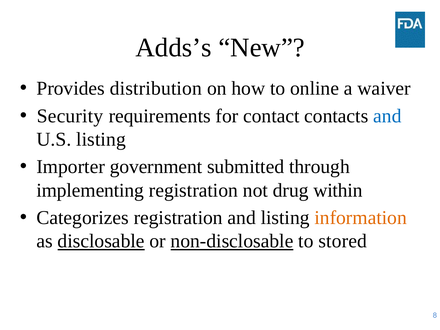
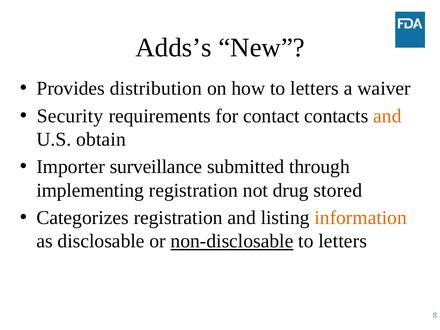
how to online: online -> letters
and at (387, 116) colour: blue -> orange
U.S listing: listing -> obtain
government: government -> surveillance
within: within -> stored
disclosable underline: present -> none
stored at (343, 241): stored -> letters
